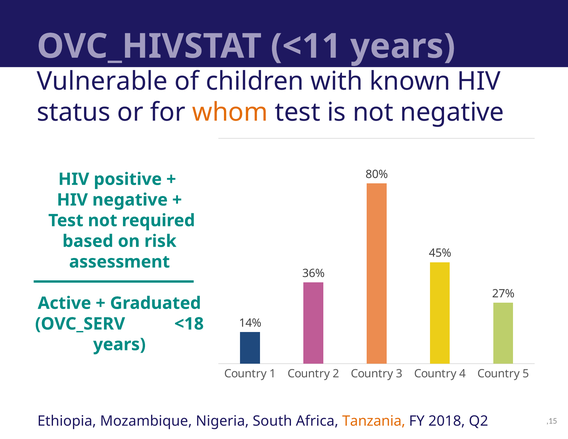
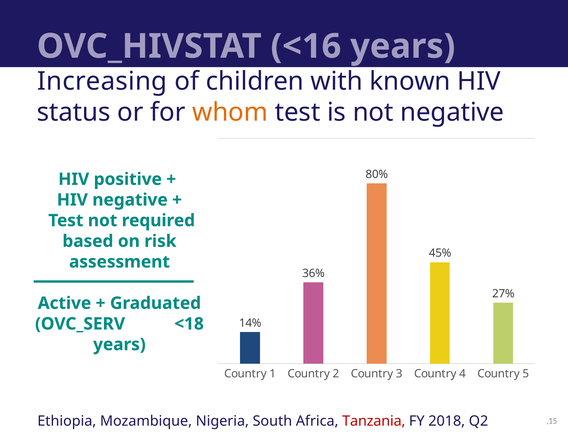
<11: <11 -> <16
Vulnerable: Vulnerable -> Increasing
Tanzania colour: orange -> red
